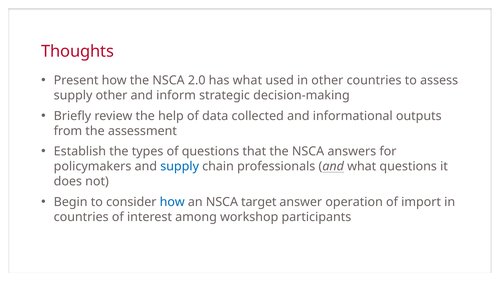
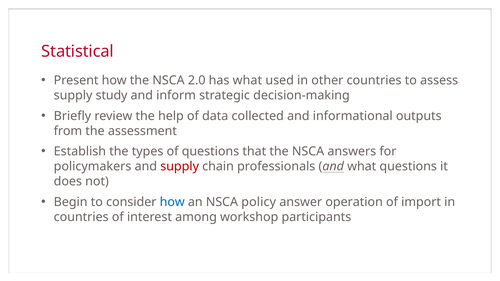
Thoughts: Thoughts -> Statistical
supply other: other -> study
supply at (180, 167) colour: blue -> red
target: target -> policy
